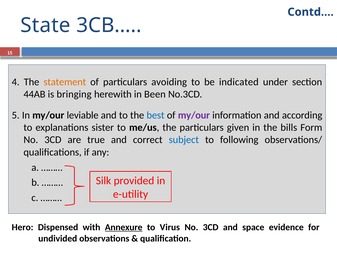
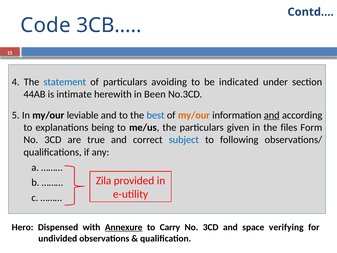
State: State -> Code
statement colour: orange -> blue
bringing: bringing -> intimate
my/our at (194, 115) colour: purple -> orange
and at (272, 115) underline: none -> present
sister: sister -> being
bills: bills -> files
Silk: Silk -> Zila
Virus: Virus -> Carry
evidence: evidence -> verifying
